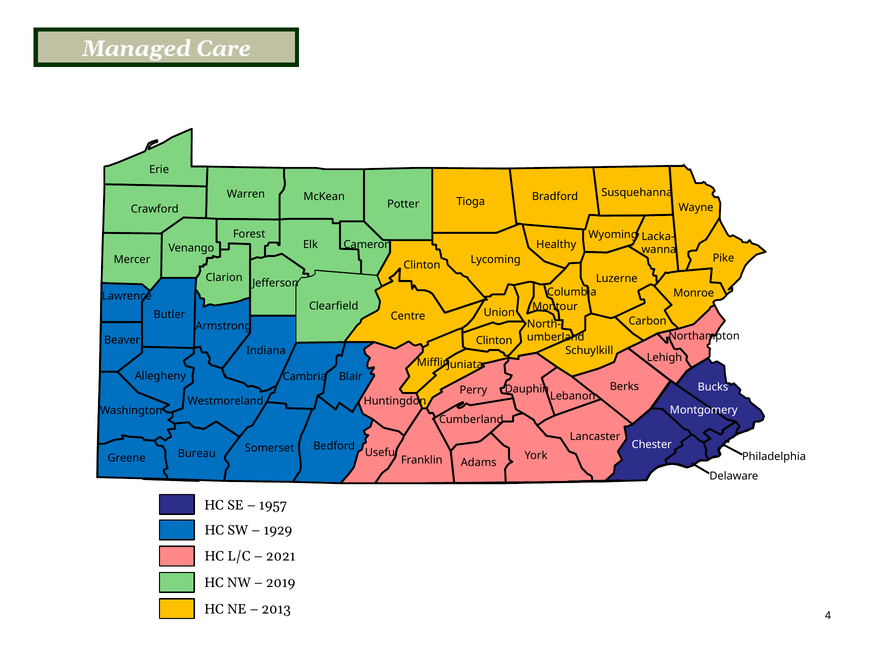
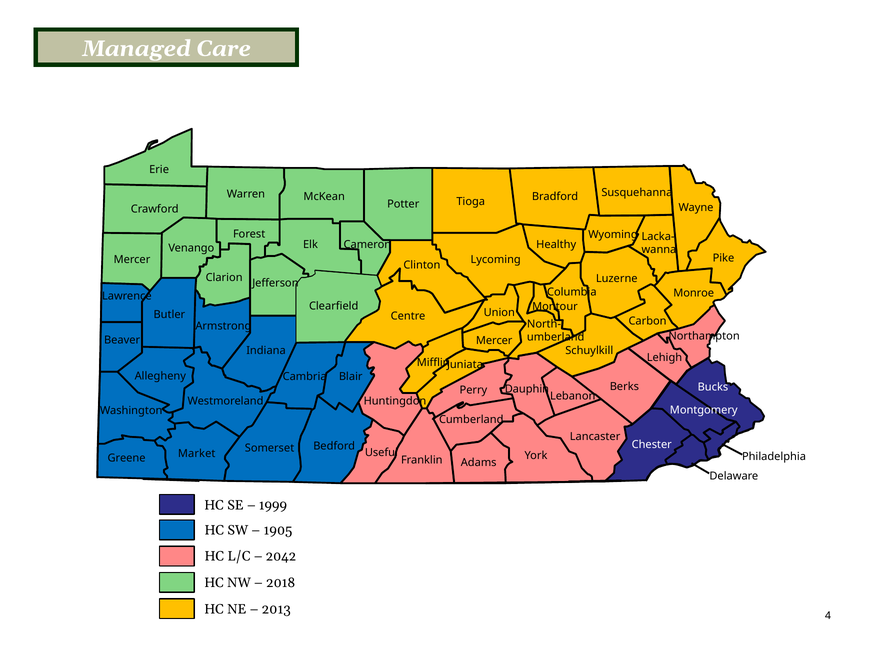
Clinton at (494, 341): Clinton -> Mercer
Bureau: Bureau -> Market
1957: 1957 -> 1999
1929: 1929 -> 1905
2021: 2021 -> 2042
2019: 2019 -> 2018
